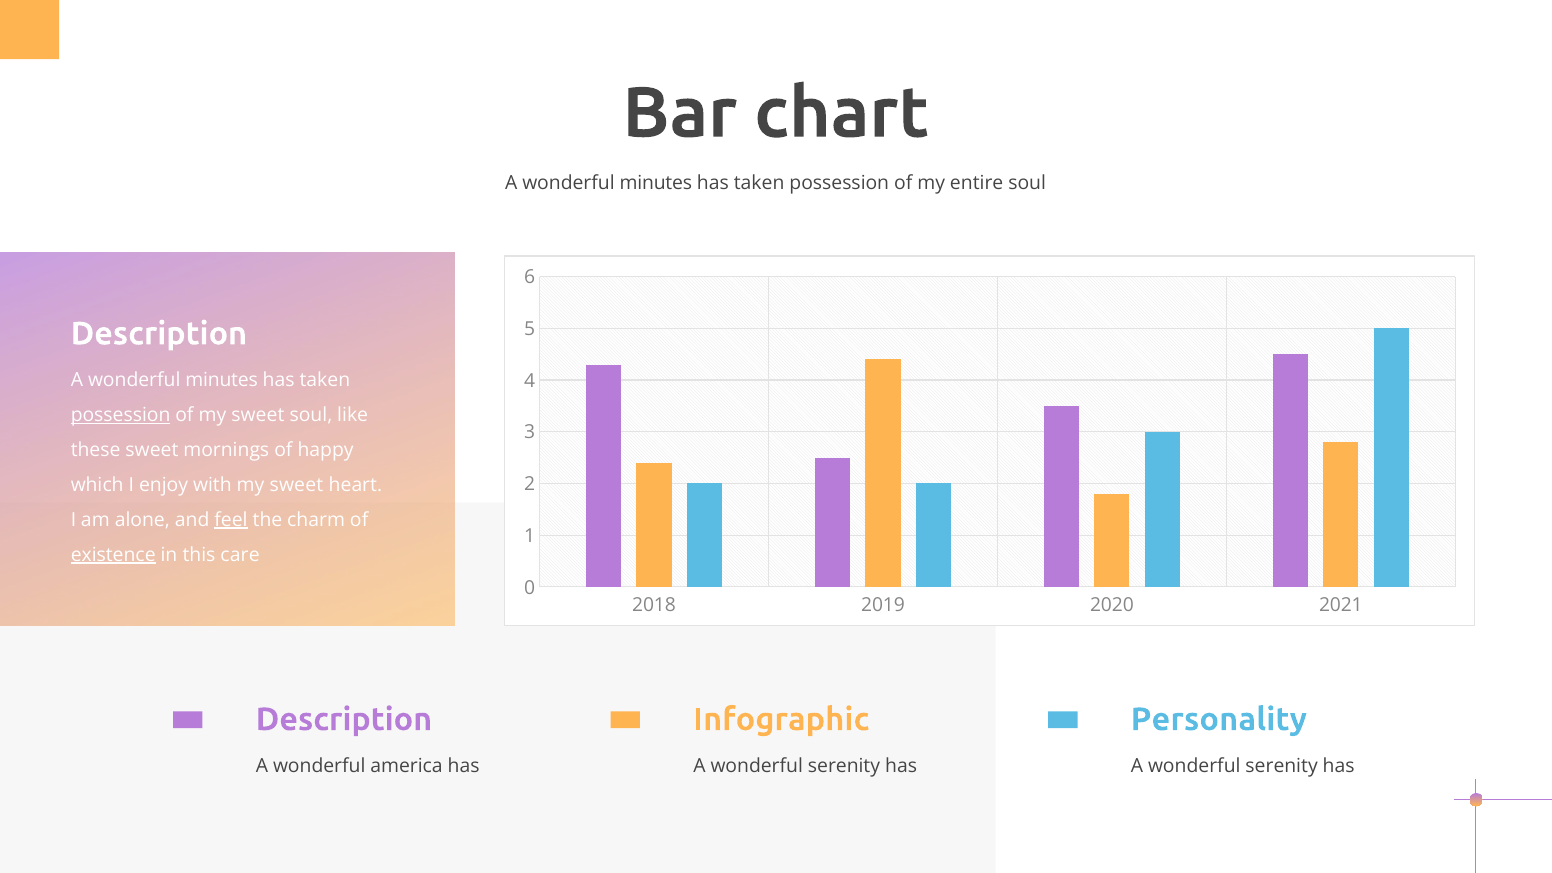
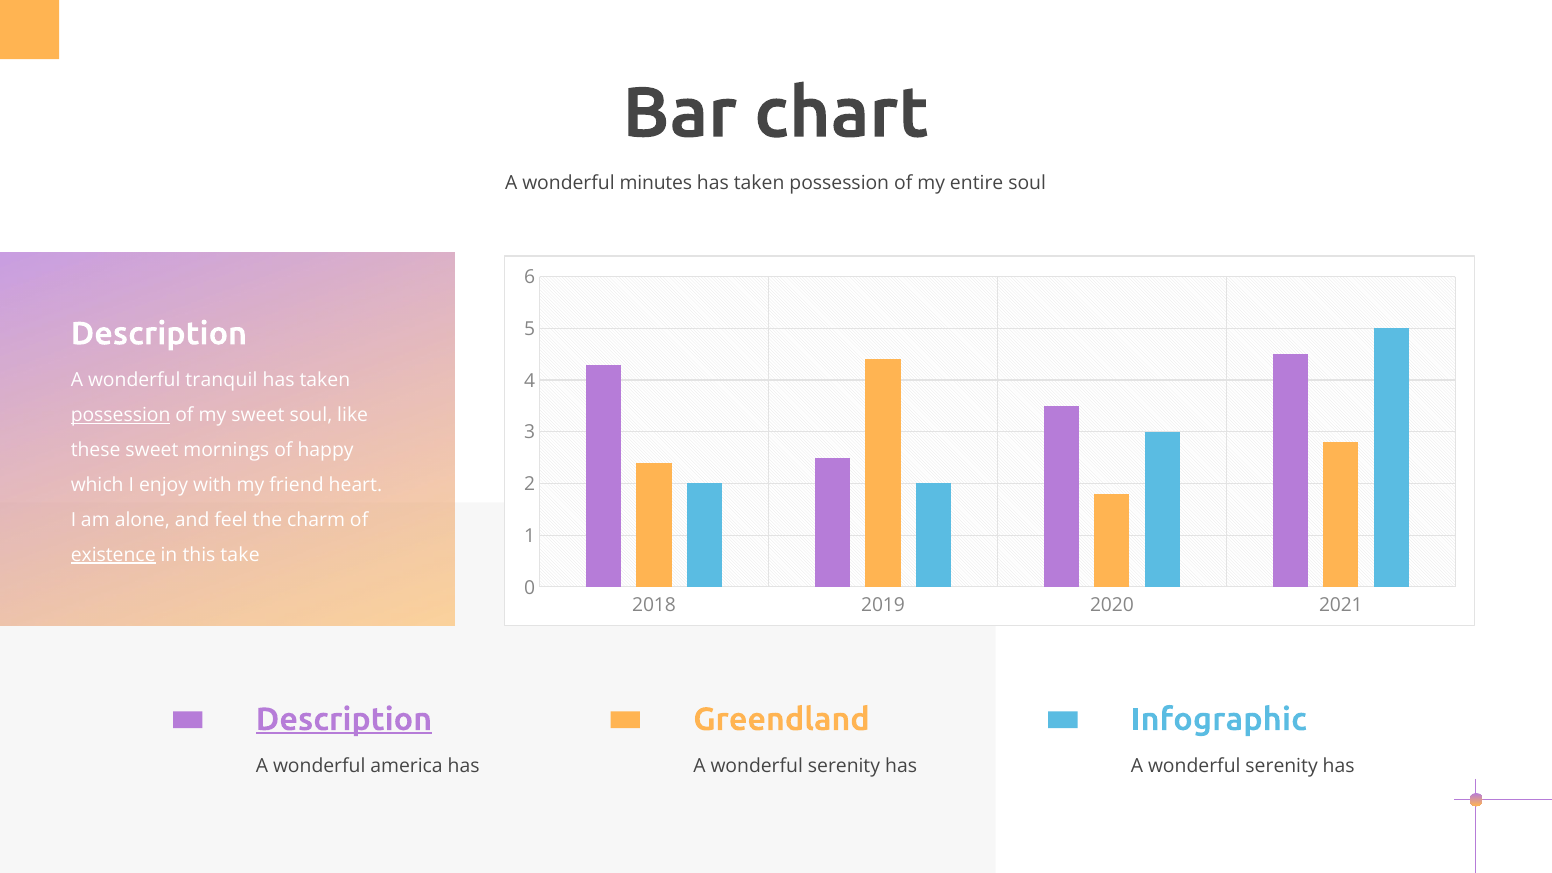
minutes at (222, 380): minutes -> tranquil
with my sweet: sweet -> friend
feel underline: present -> none
care: care -> take
Description at (344, 719) underline: none -> present
Infographic: Infographic -> Greendland
Personality: Personality -> Infographic
